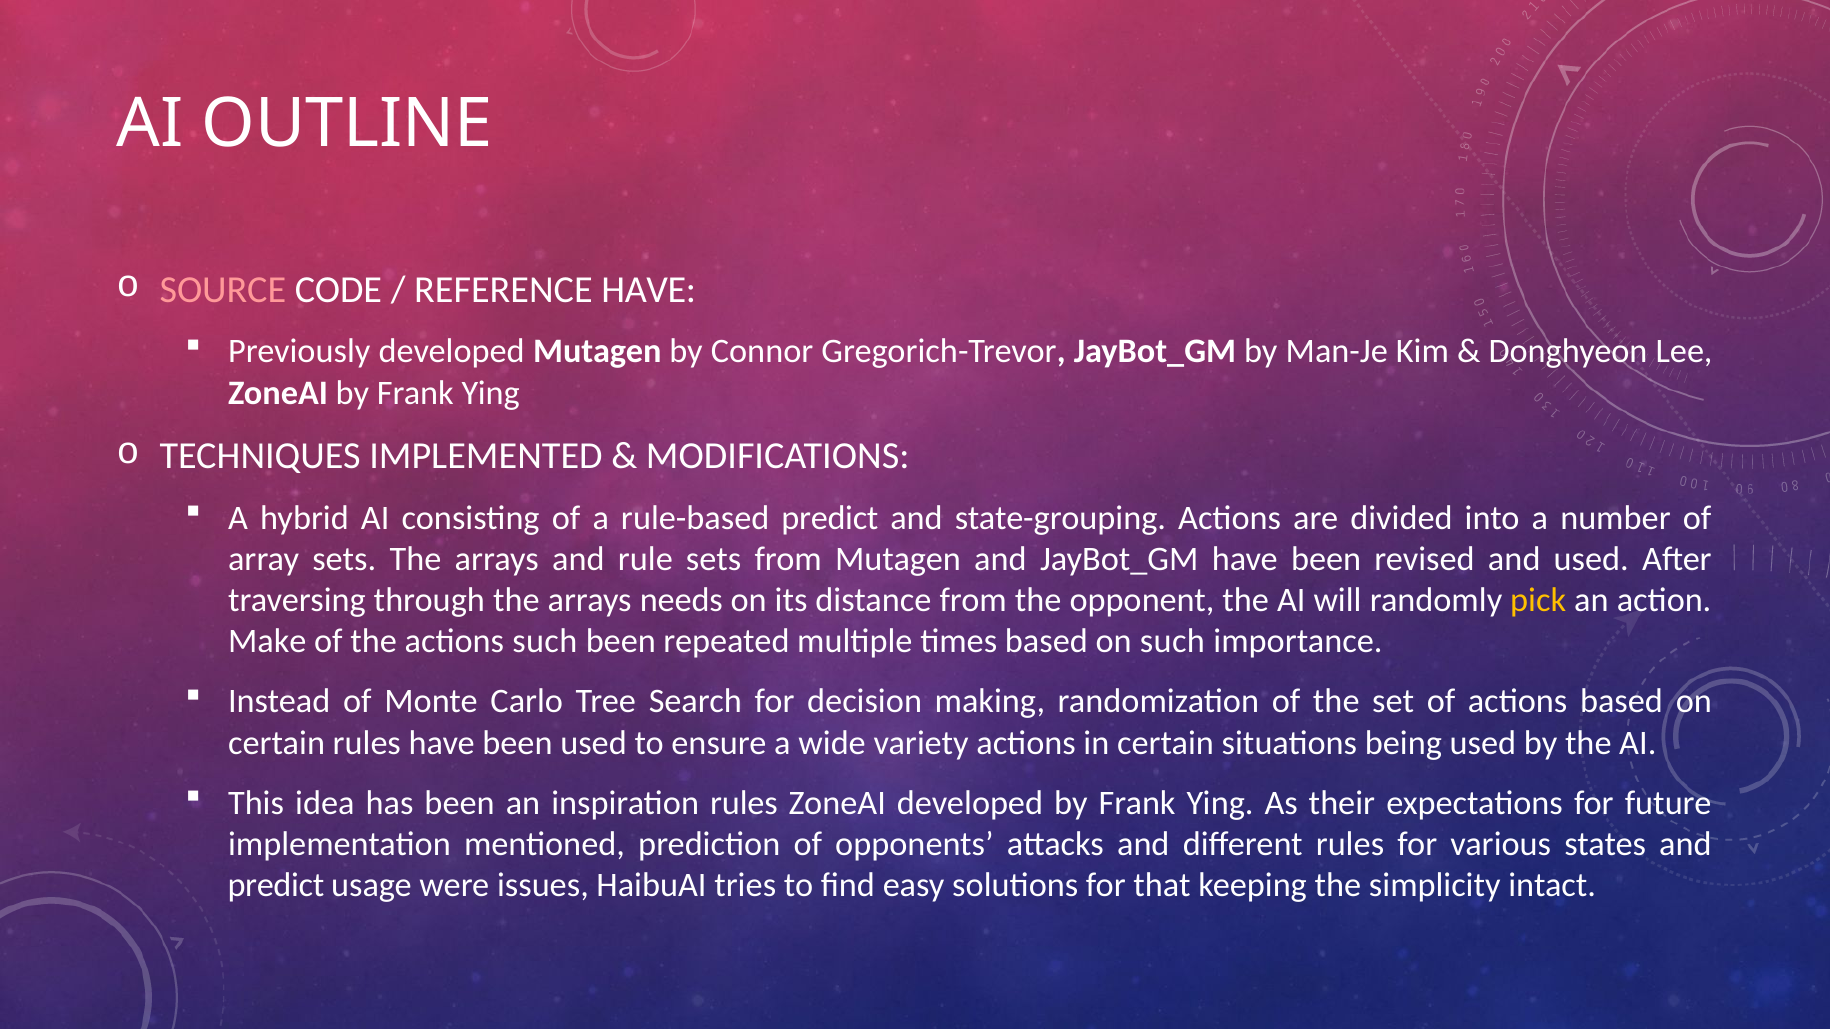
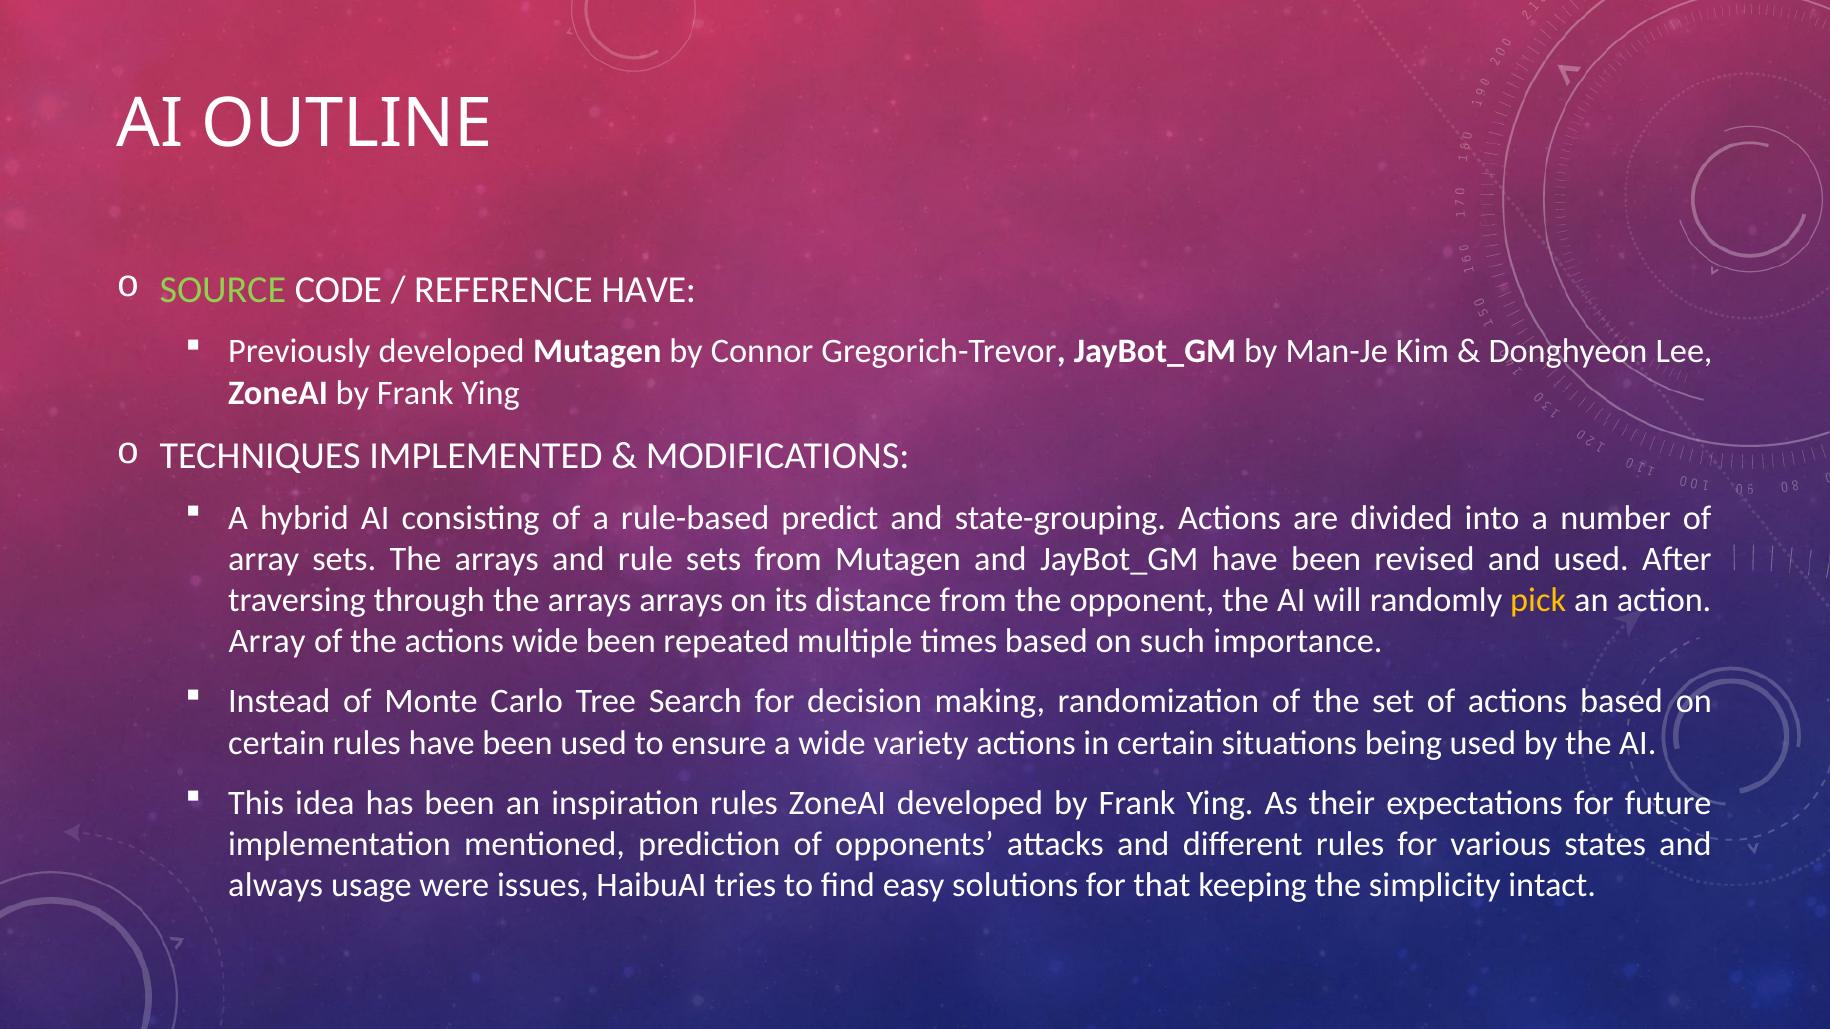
SOURCE colour: pink -> light green
arrays needs: needs -> arrays
Make at (267, 642): Make -> Array
actions such: such -> wide
predict at (276, 886): predict -> always
